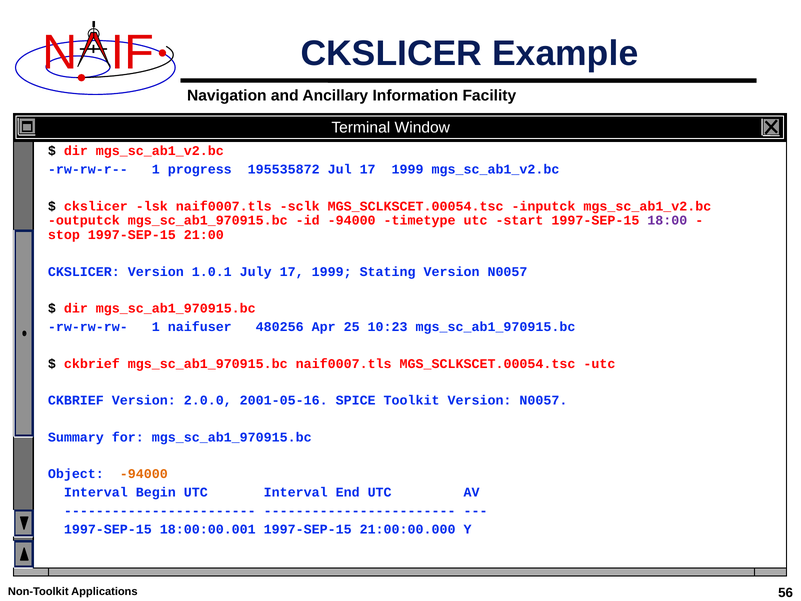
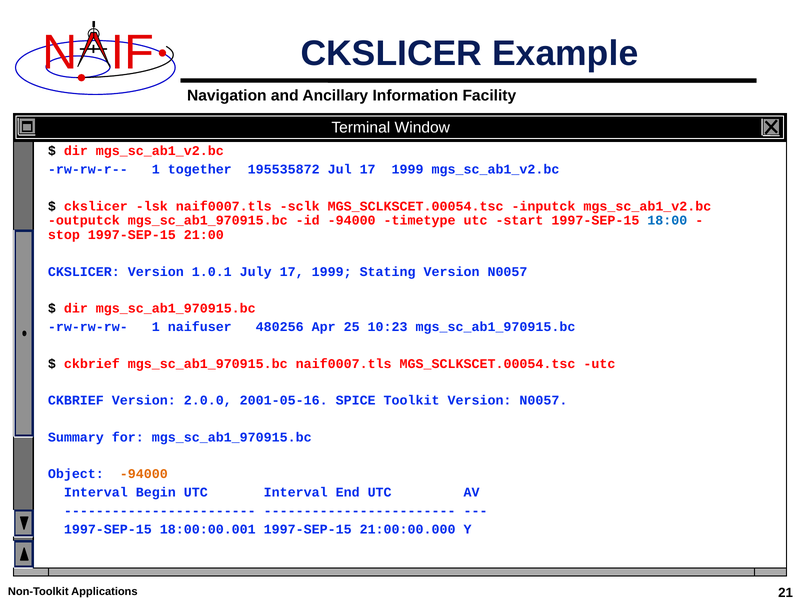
progress: progress -> together
18:00 colour: purple -> blue
56: 56 -> 21
